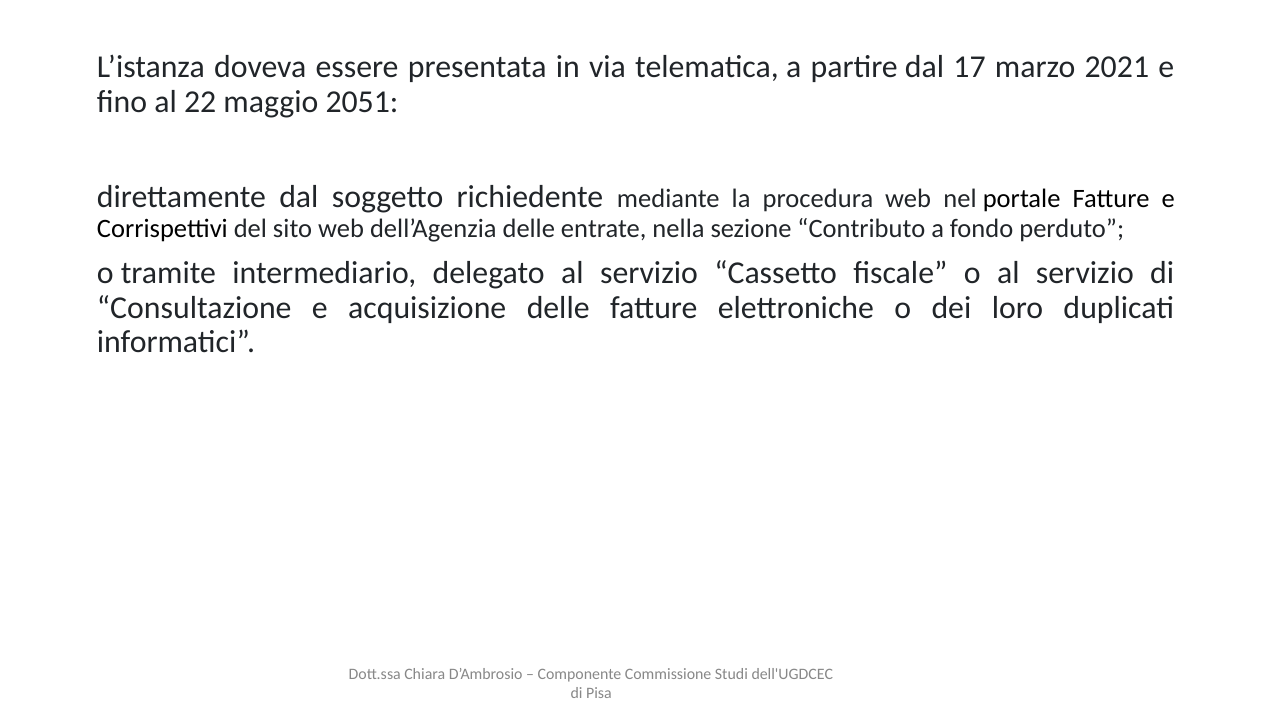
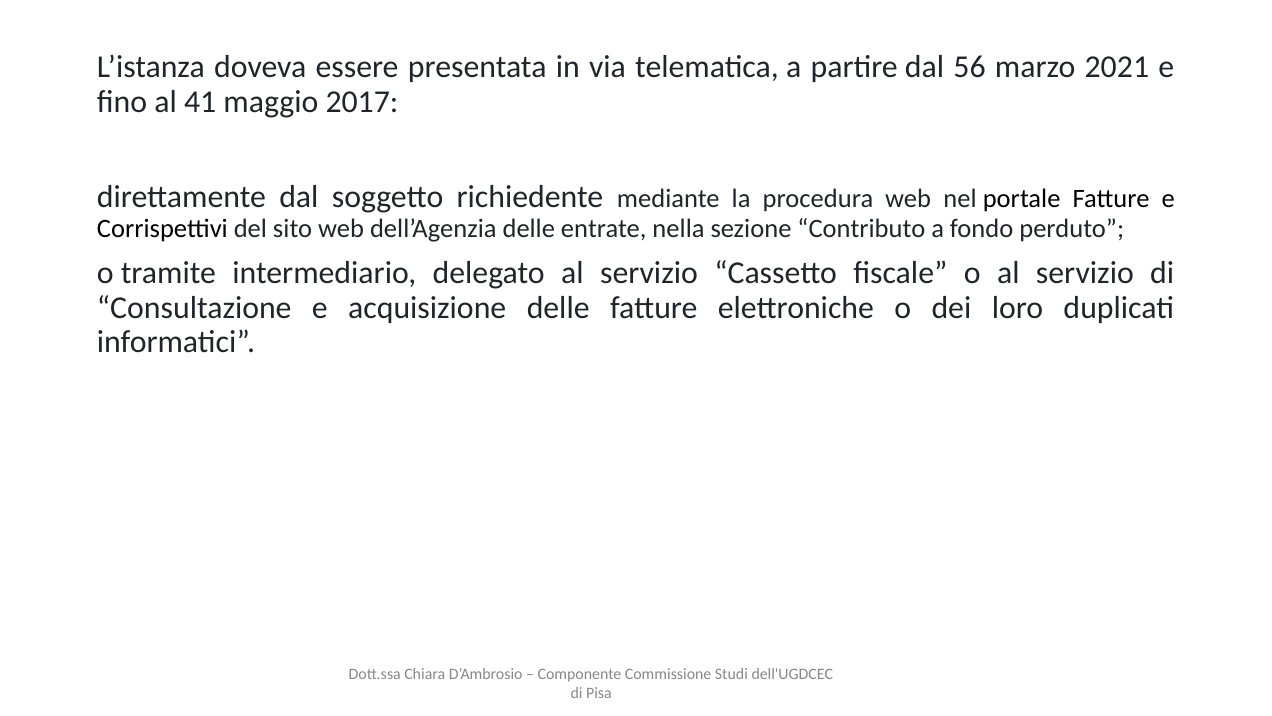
17: 17 -> 56
22: 22 -> 41
2051: 2051 -> 2017
